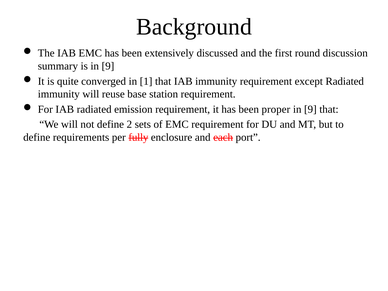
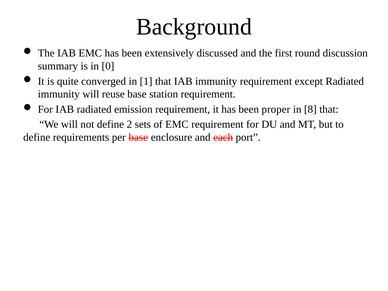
is in 9: 9 -> 0
9 at (310, 109): 9 -> 8
per fully: fully -> base
